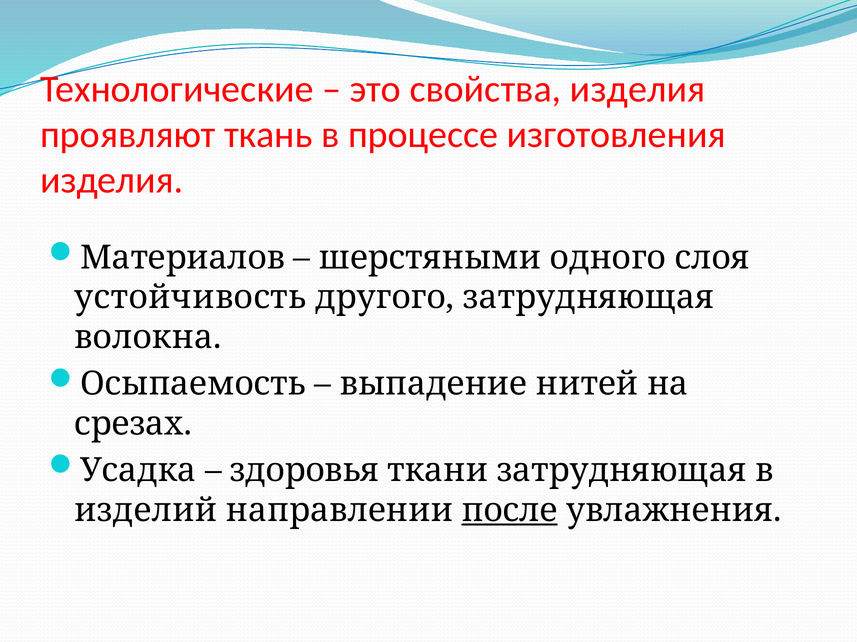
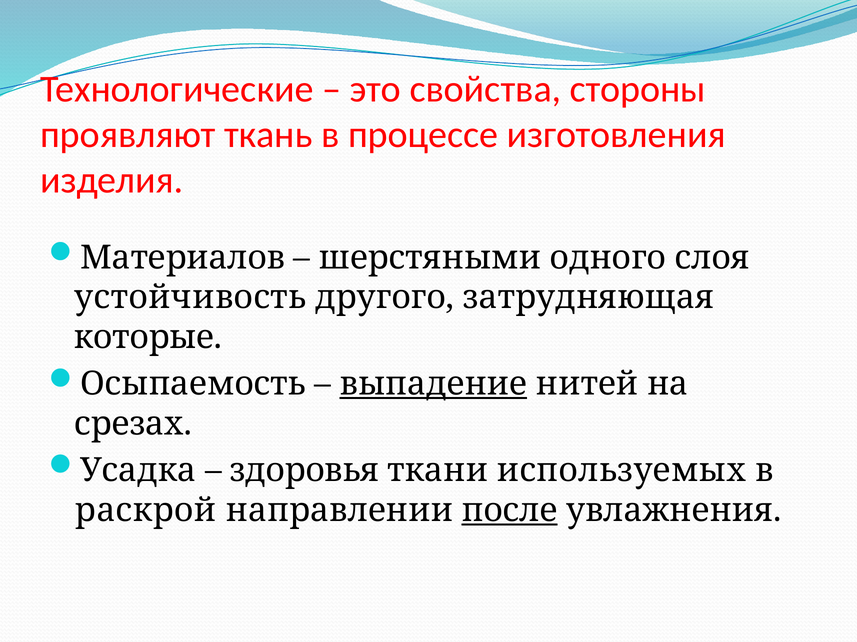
свойства изделия: изделия -> стороны
волокна: волокна -> которые
выпадение underline: none -> present
ткани затрудняющая: затрудняющая -> используемых
изделий: изделий -> раскрой
